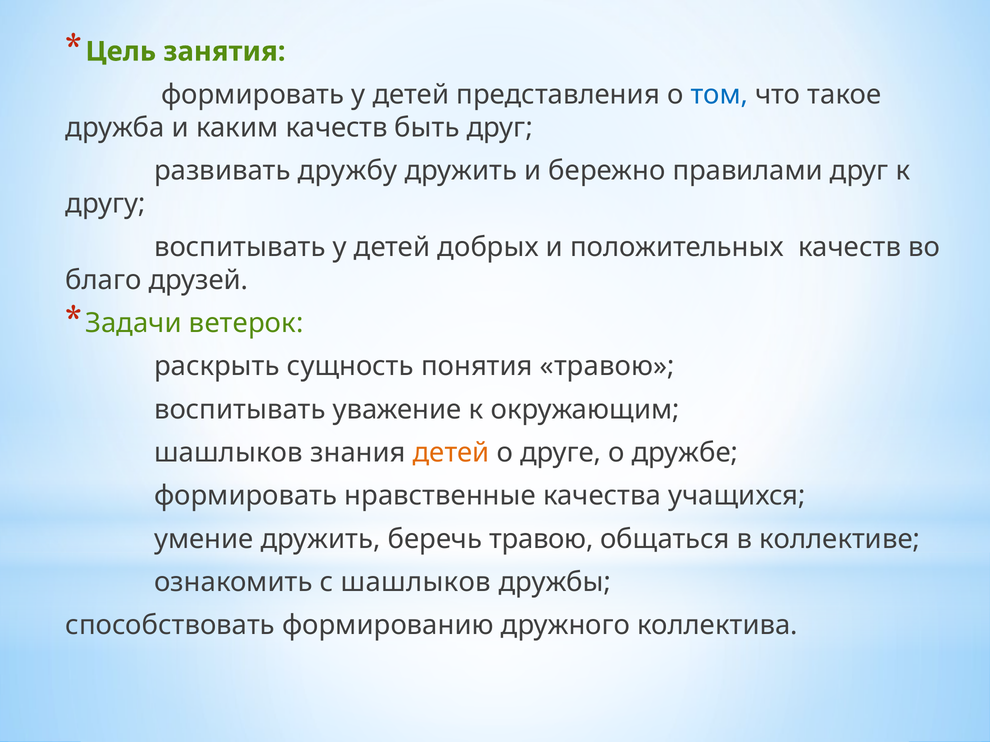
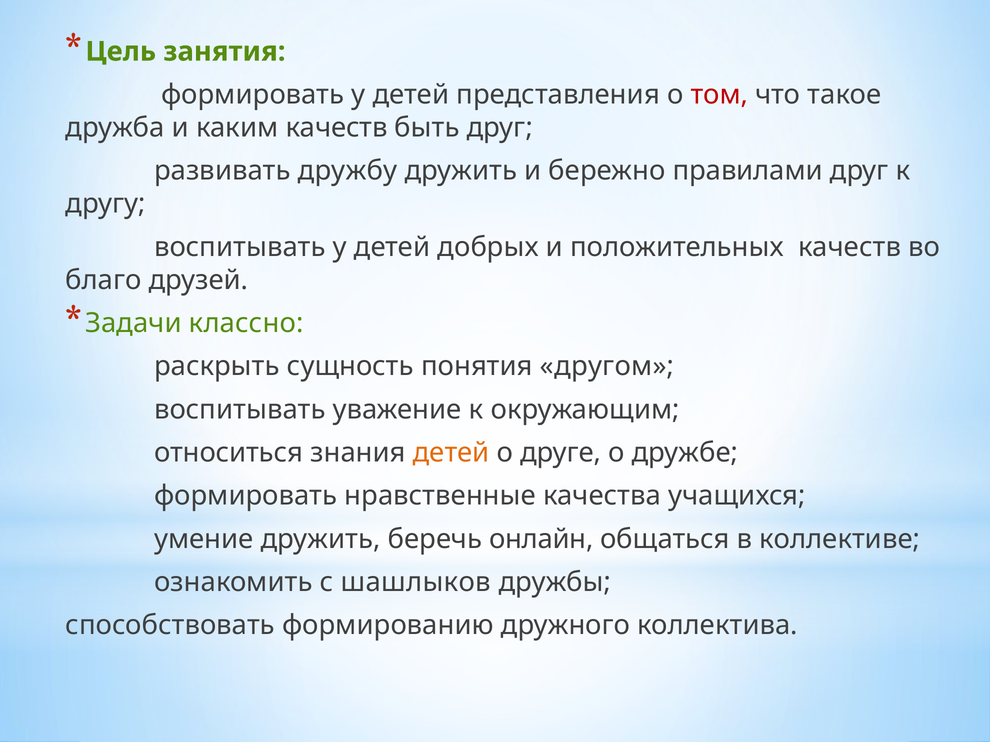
том colour: blue -> red
ветерок: ветерок -> классно
понятия травою: травою -> другом
шашлыков at (228, 453): шашлыков -> относиться
беречь травою: травою -> онлайн
